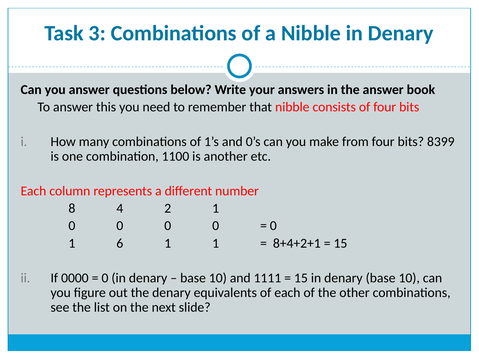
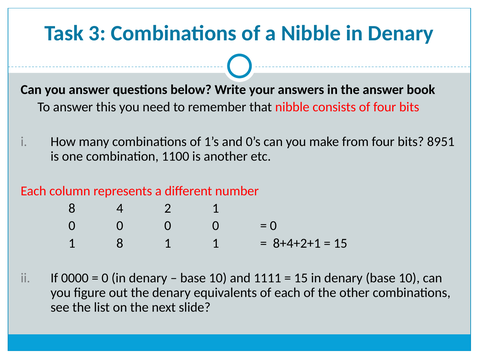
8399: 8399 -> 8951
1 6: 6 -> 8
